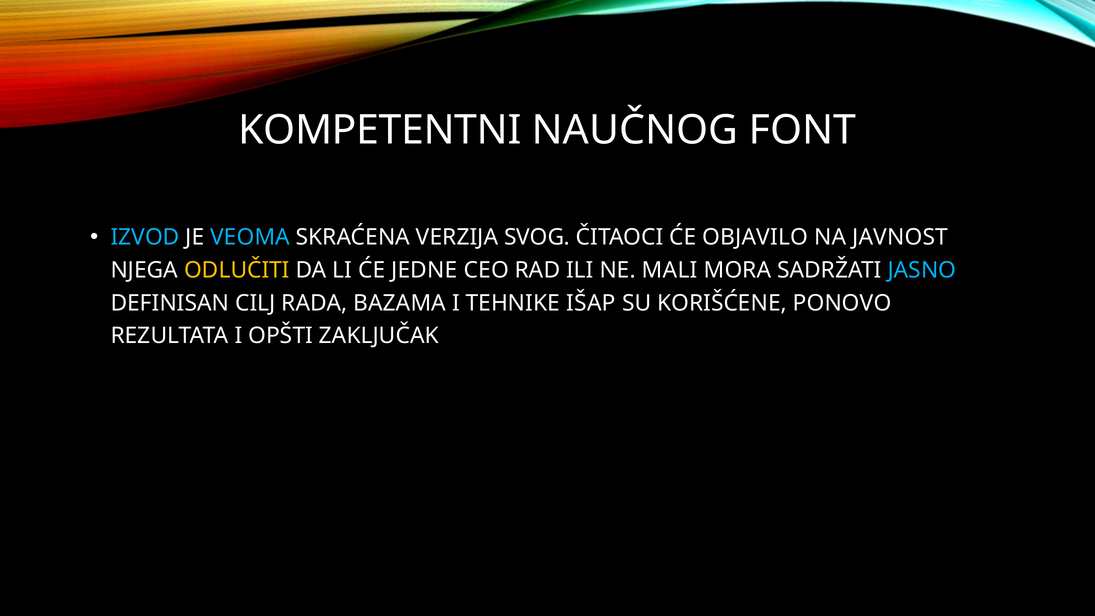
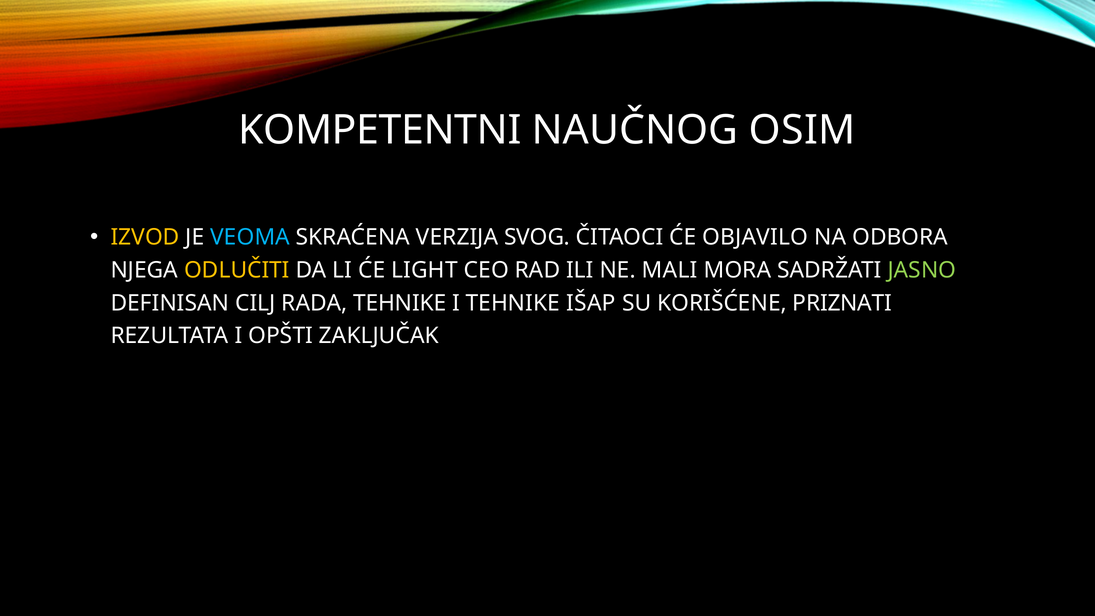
FONT: FONT -> OSIM
IZVOD colour: light blue -> yellow
JAVNOST: JAVNOST -> ODBORA
JEDNE: JEDNE -> LIGHT
JASNO colour: light blue -> light green
RADA BAZAMA: BAZAMA -> TEHNIKE
PONOVO: PONOVO -> PRIZNATI
